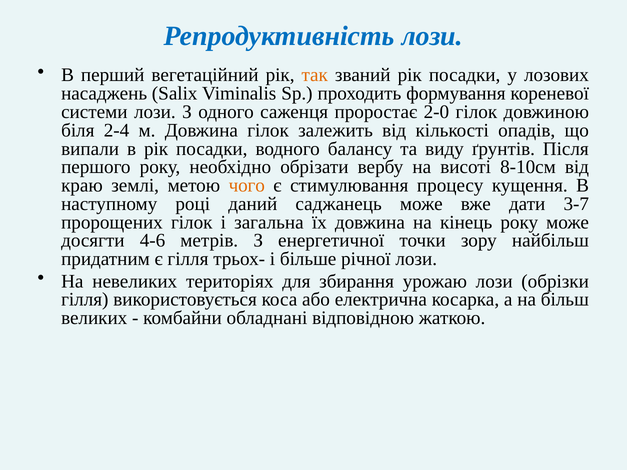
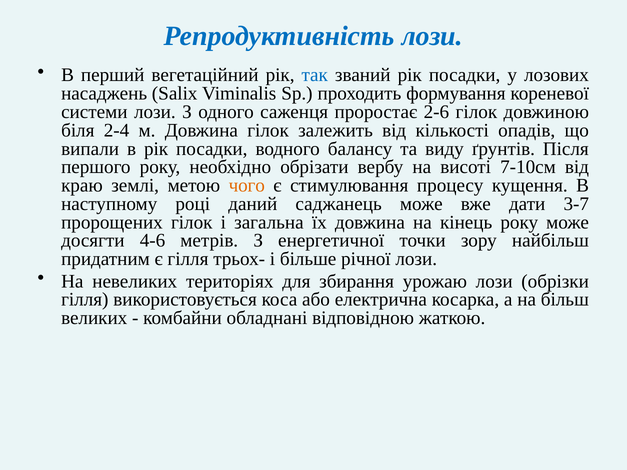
так colour: orange -> blue
2-0: 2-0 -> 2-6
8-10см: 8-10см -> 7-10см
